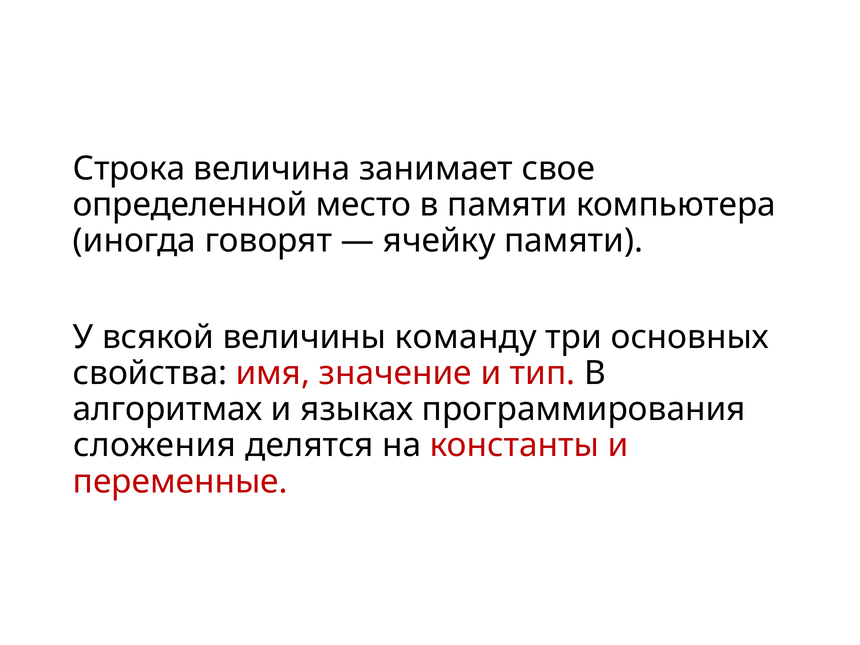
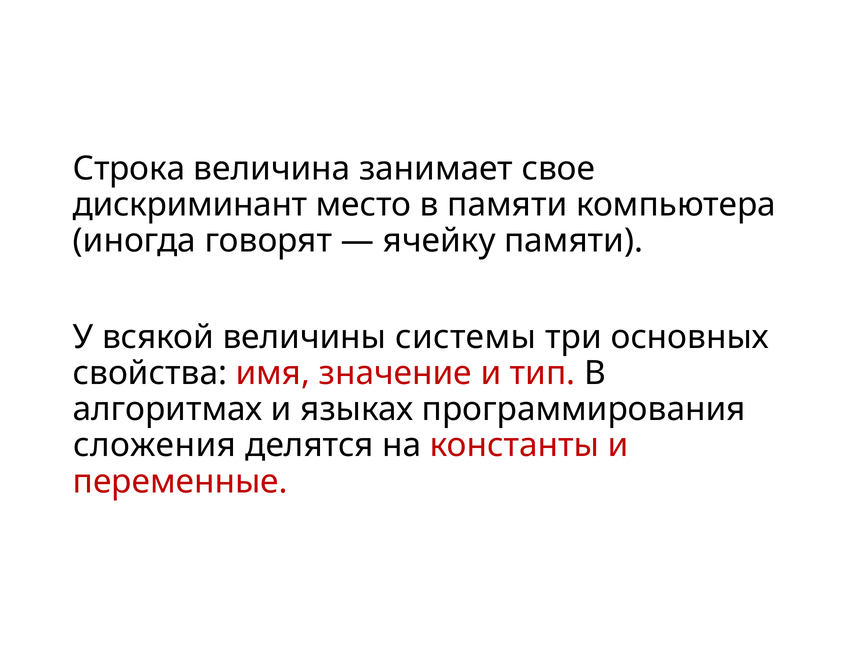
определенной: определенной -> дискриминант
команду: команду -> системы
